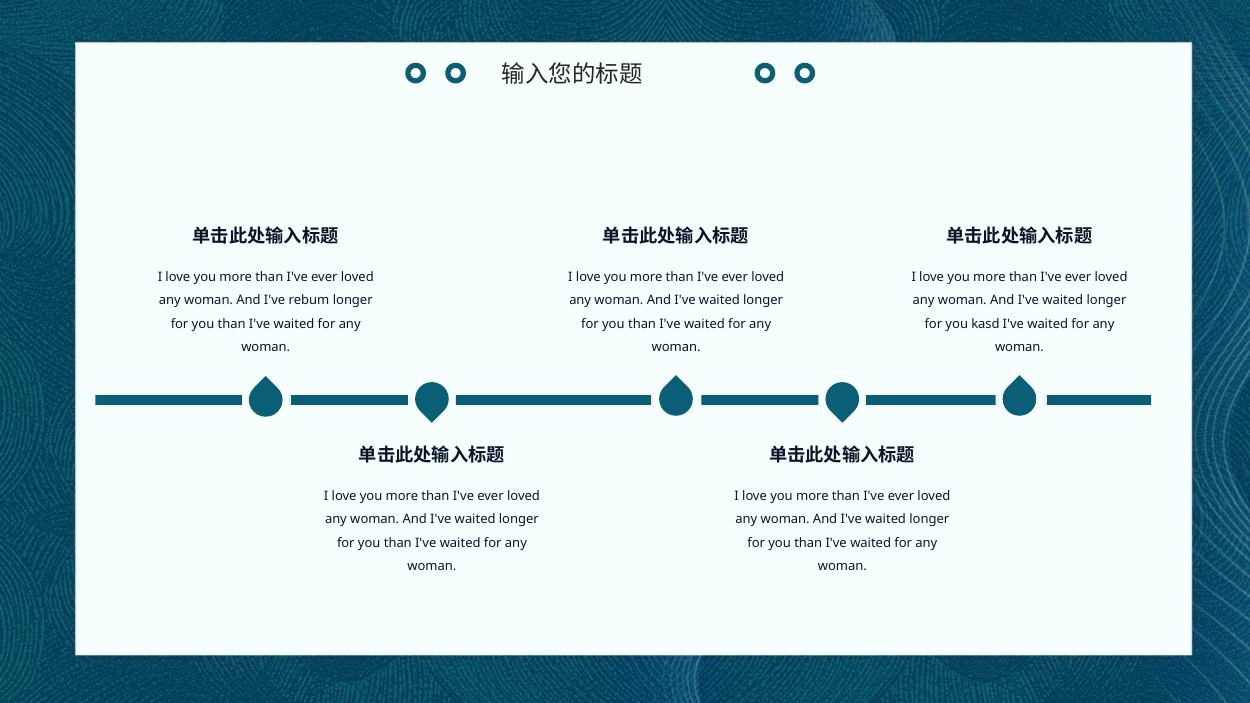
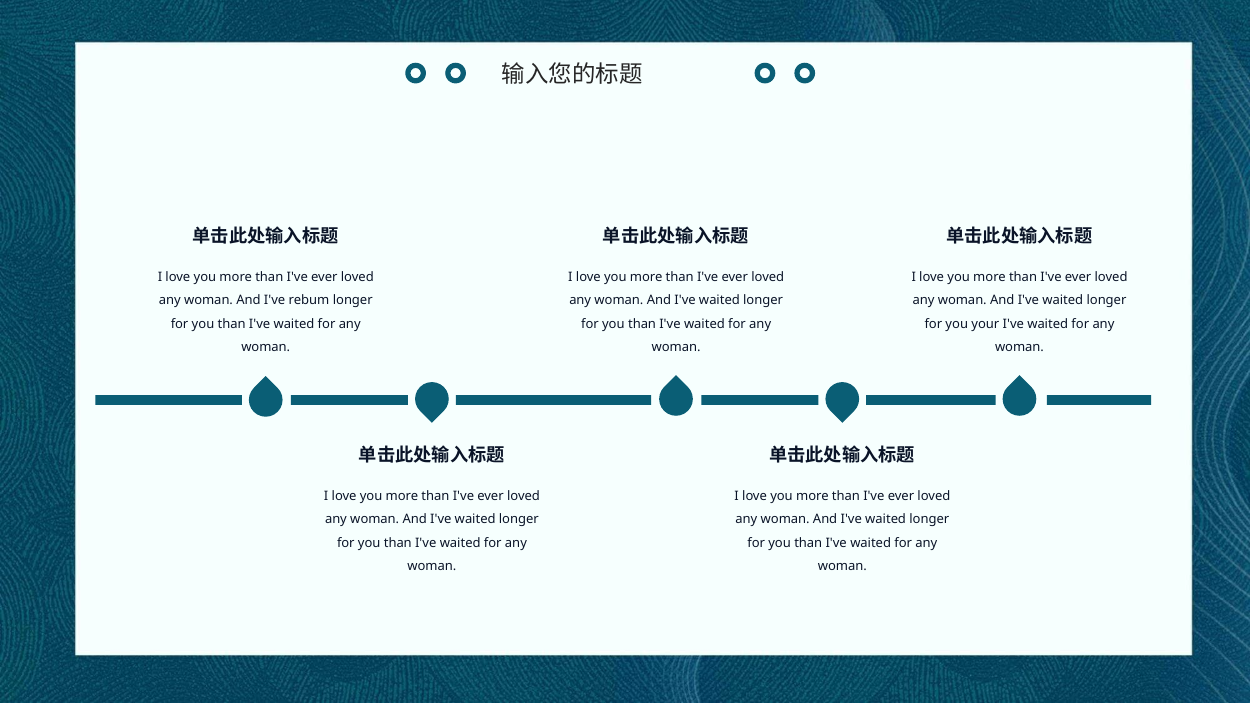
kasd: kasd -> your
